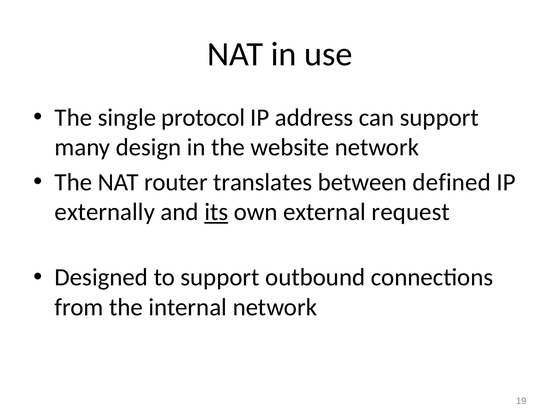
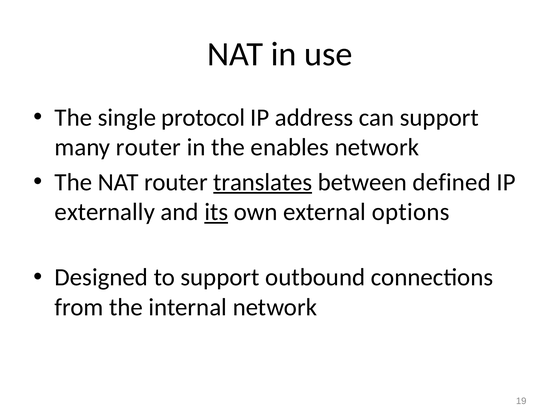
many design: design -> router
website: website -> enables
translates underline: none -> present
request: request -> options
